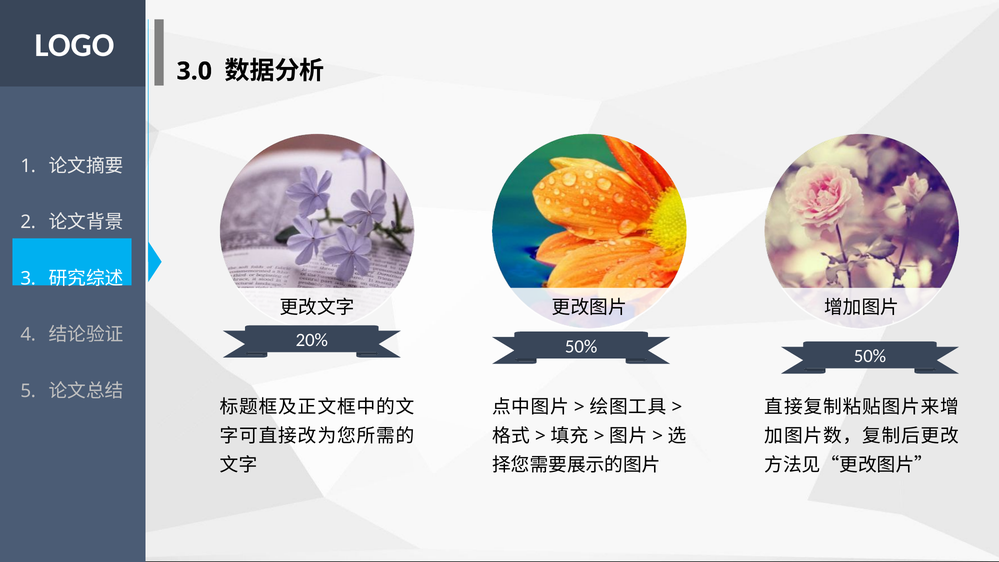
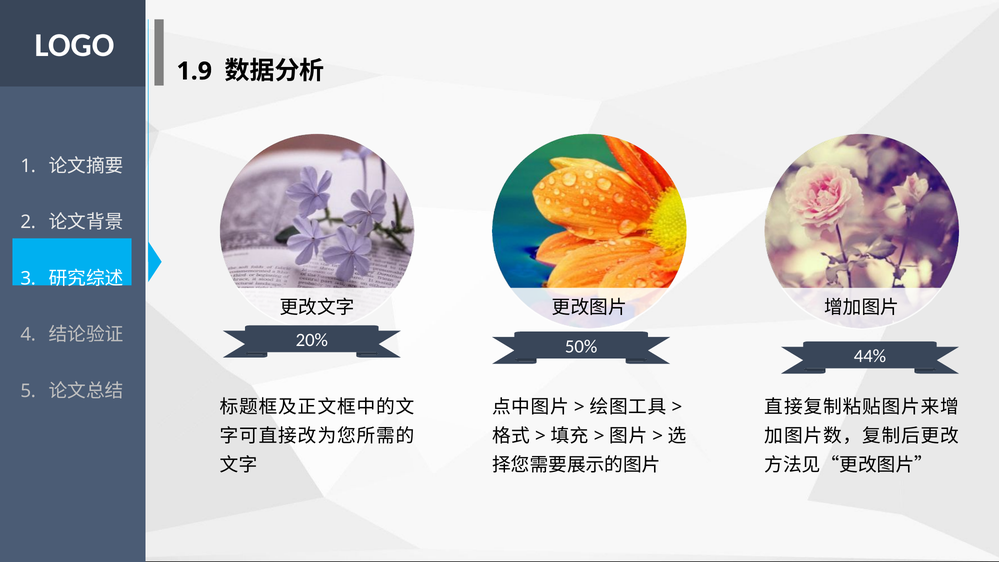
3.0: 3.0 -> 1.9
50% at (870, 356): 50% -> 44%
